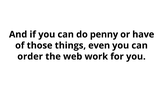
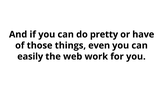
penny: penny -> pretty
order: order -> easily
